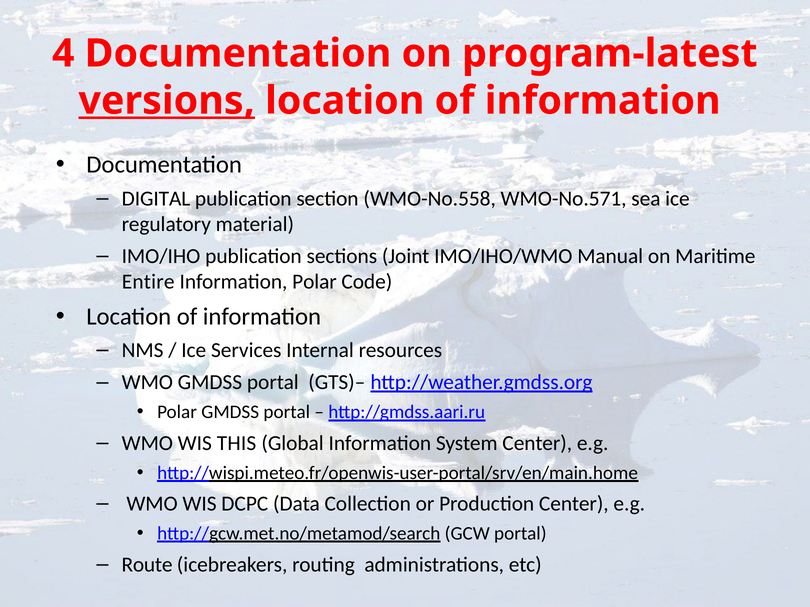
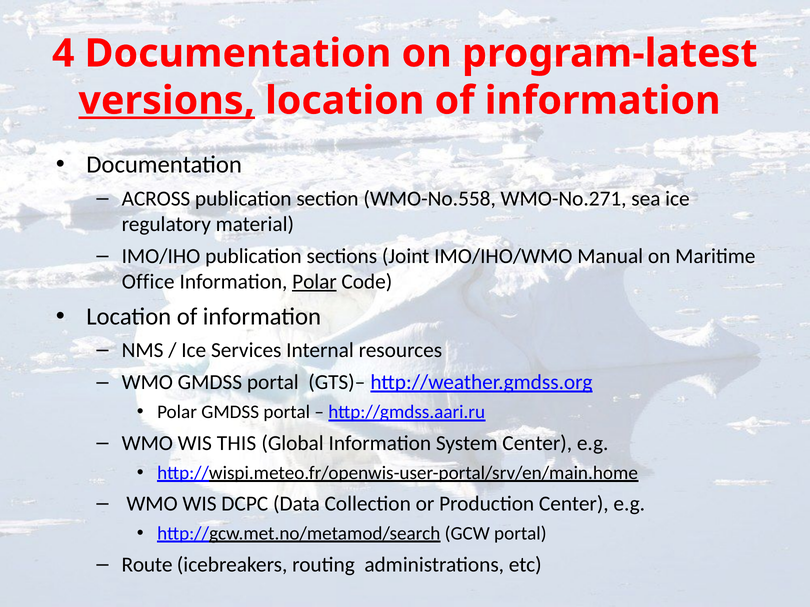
DIGITAL: DIGITAL -> ACROSS
WMO-No.571: WMO-No.571 -> WMO-No.271
Entire: Entire -> Office
Polar at (314, 282) underline: none -> present
